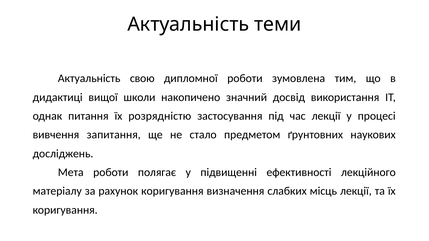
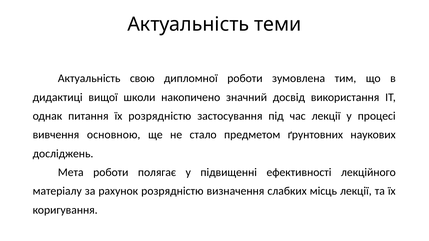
запитання: запитання -> основною
рахунок коригування: коригування -> розрядністю
